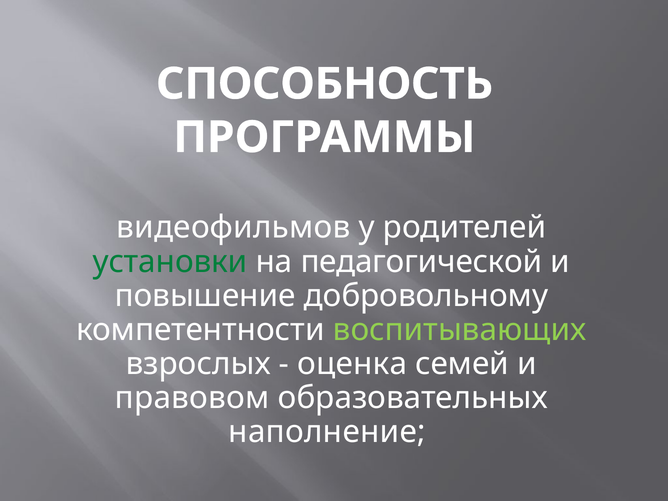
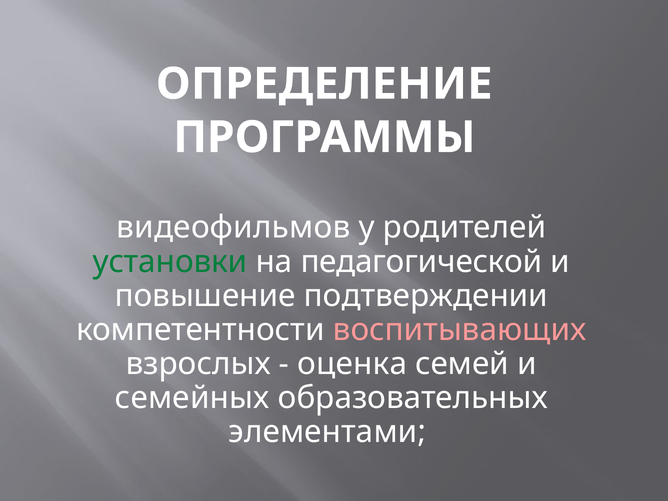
СПОСОБНОСТЬ: СПОСОБНОСТЬ -> ОПРЕДЕЛЕНИЕ
добровольному: добровольному -> подтверждении
воспитывающих colour: light green -> pink
правовом: правовом -> семейных
наполнение: наполнение -> элементами
